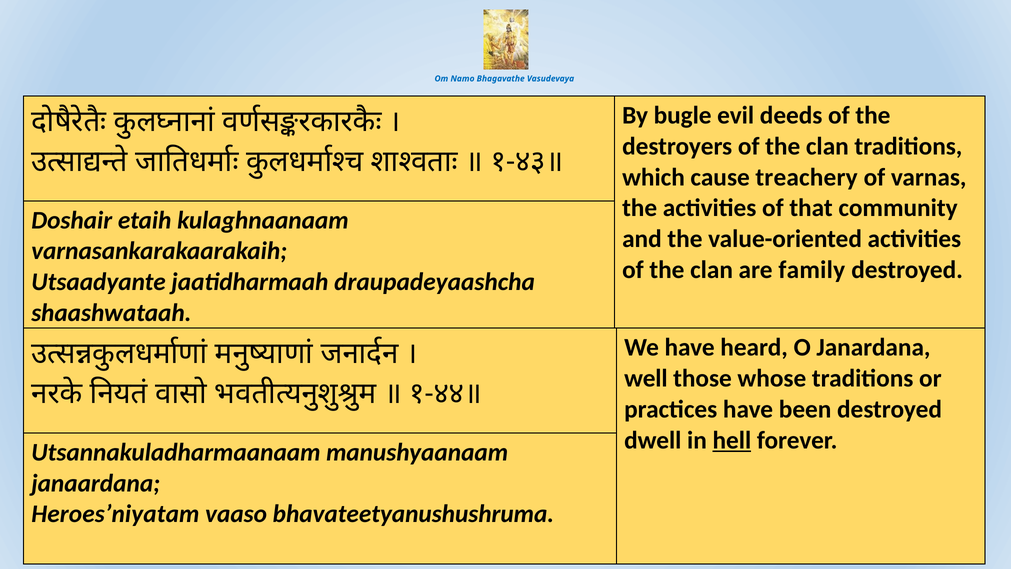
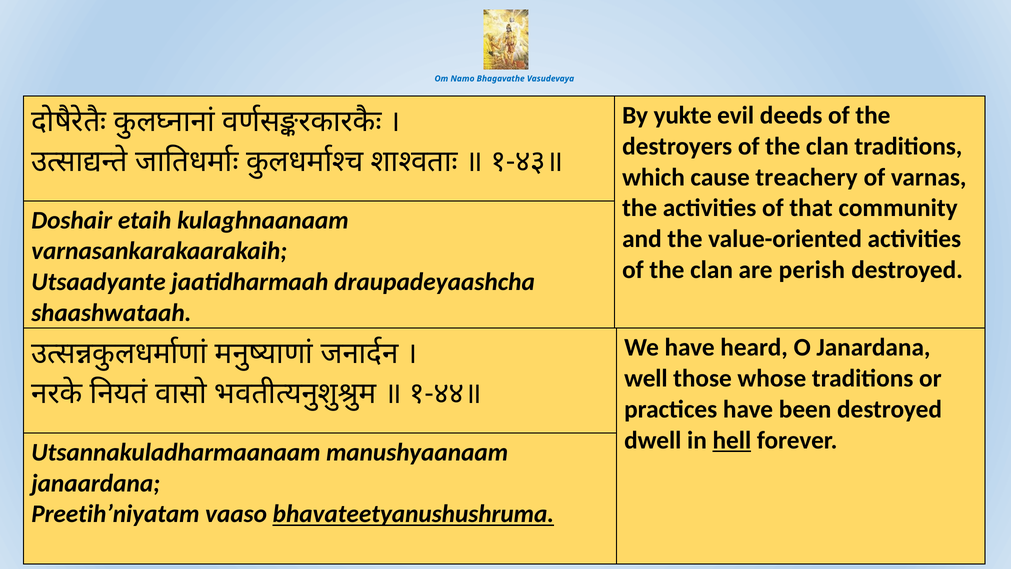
bugle: bugle -> yukte
family: family -> perish
Heroes’niyatam: Heroes’niyatam -> Preetih’niyatam
bhavateetyanushushruma underline: none -> present
